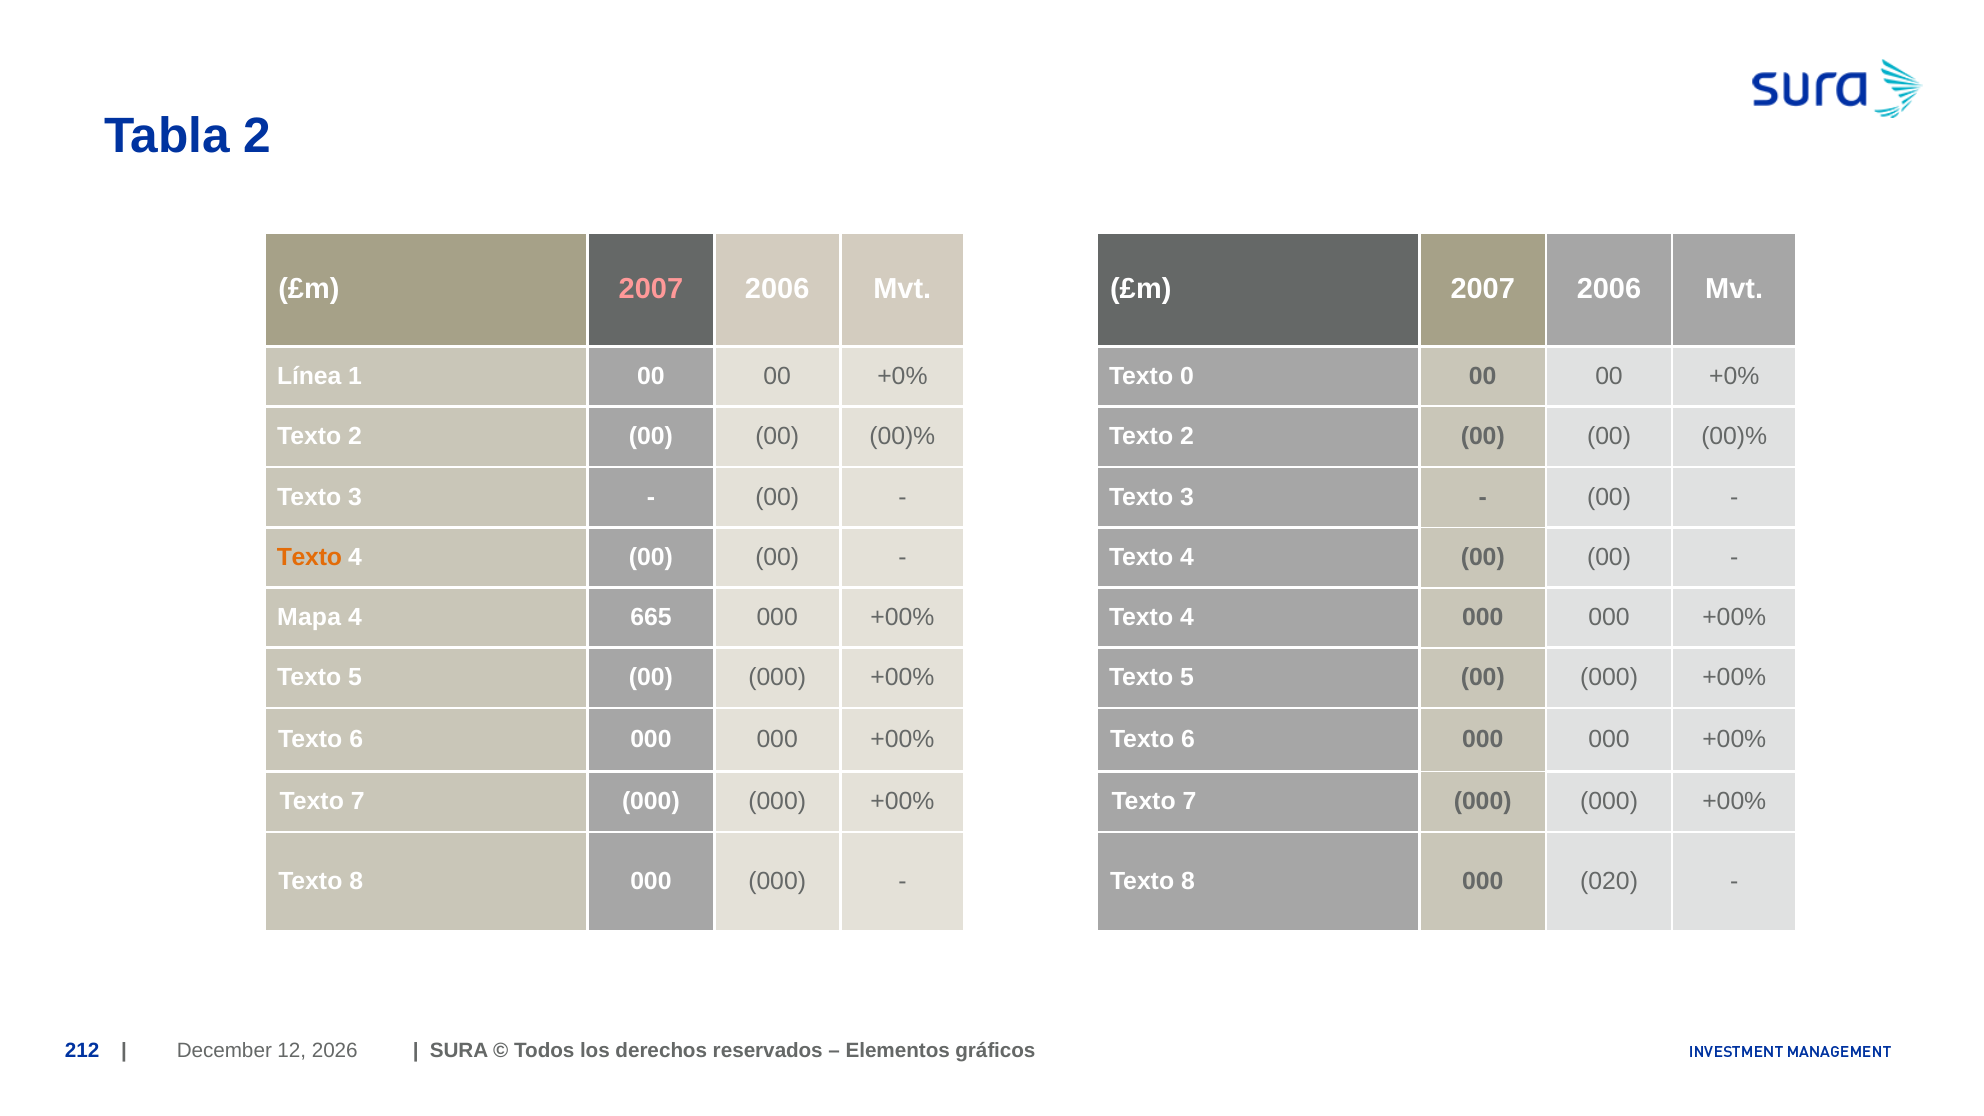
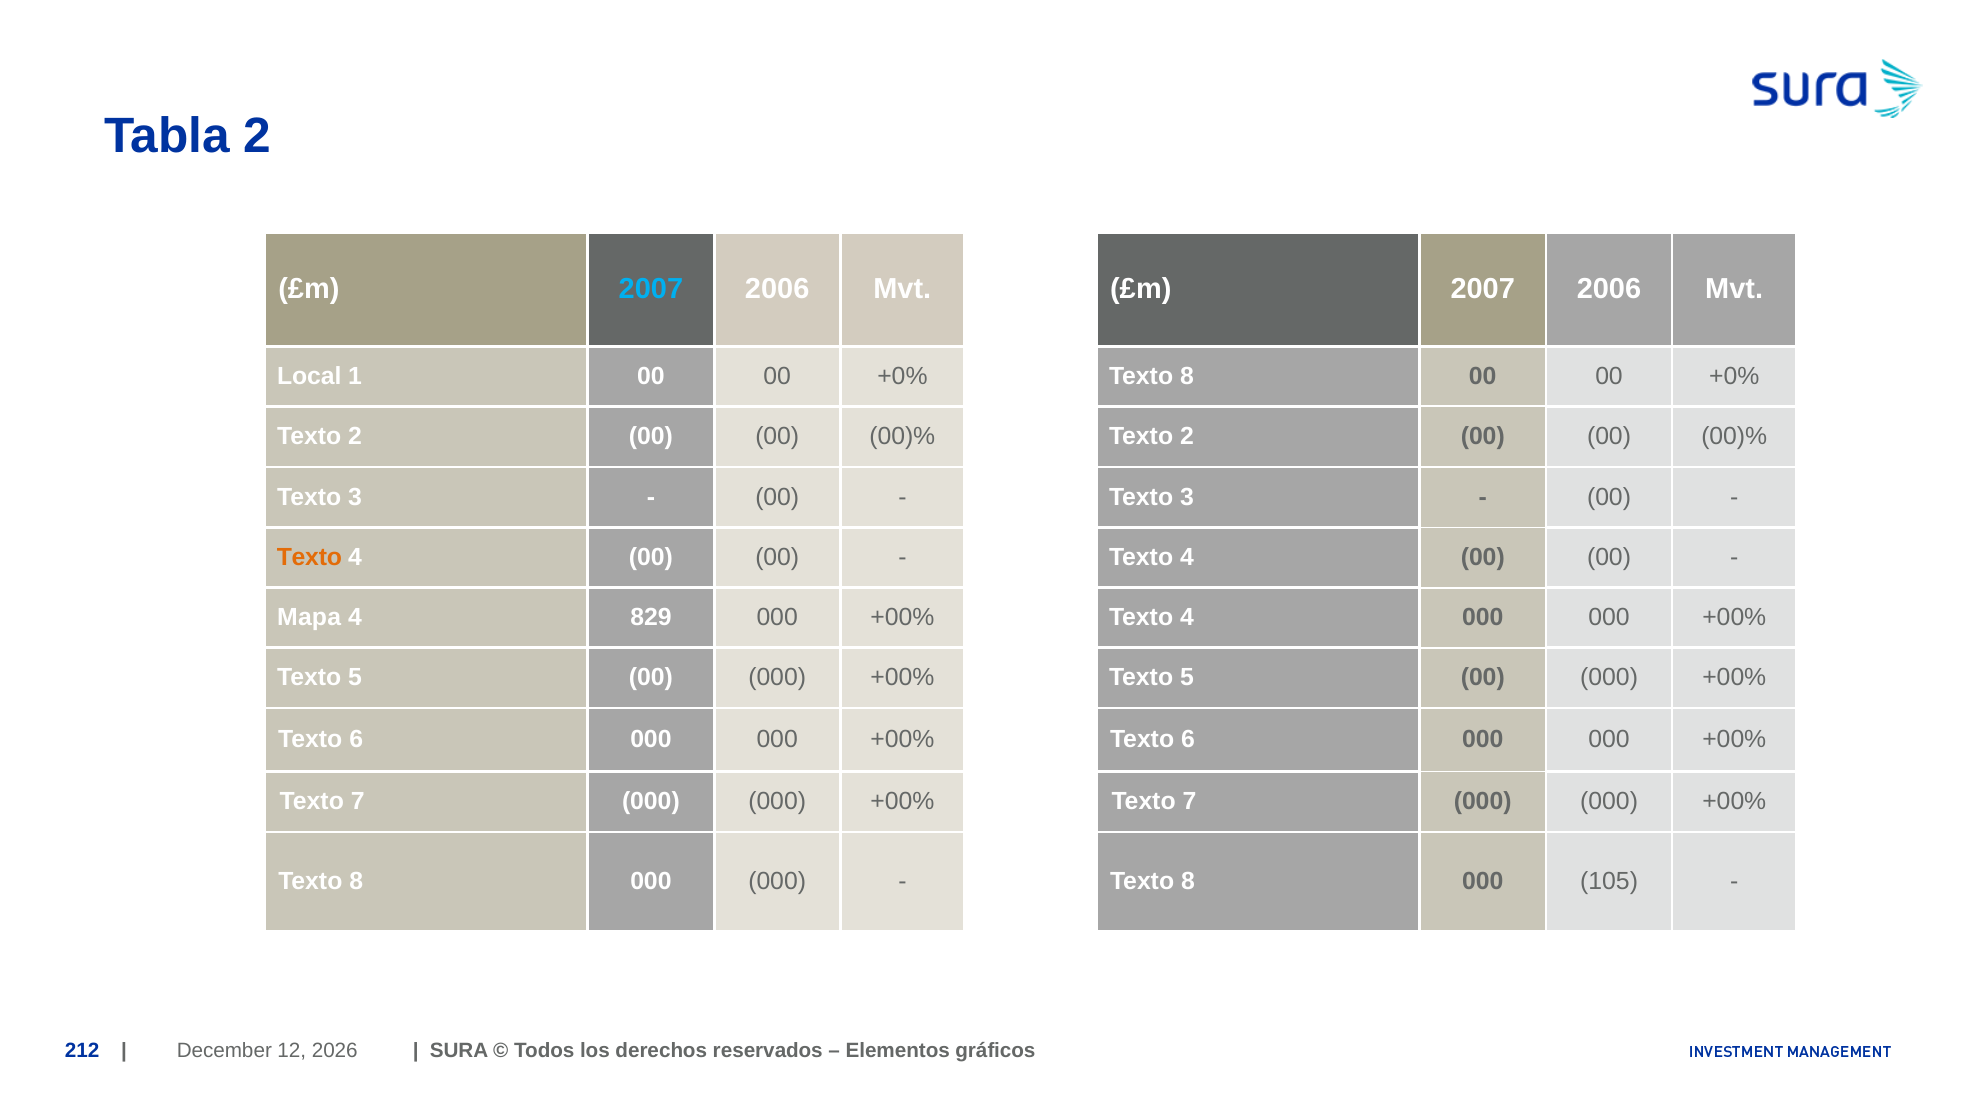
2007 at (651, 289) colour: pink -> light blue
Línea: Línea -> Local
0 at (1187, 376): 0 -> 8
665: 665 -> 829
020: 020 -> 105
